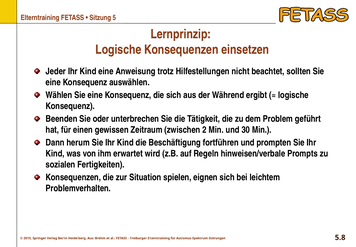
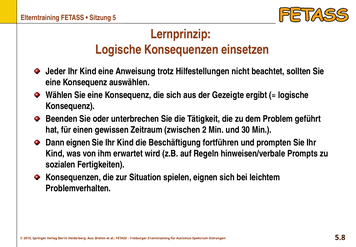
Während: Während -> Gezeigte
Dann herum: herum -> eignen
